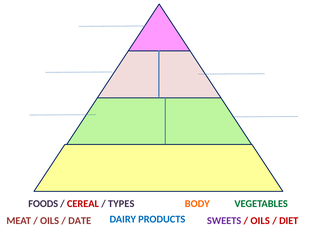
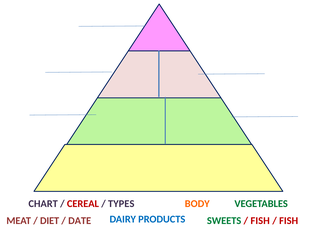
FOODS: FOODS -> CHART
OILS at (50, 221): OILS -> DIET
SWEETS colour: purple -> green
OILS at (260, 221): OILS -> FISH
DIET at (289, 221): DIET -> FISH
